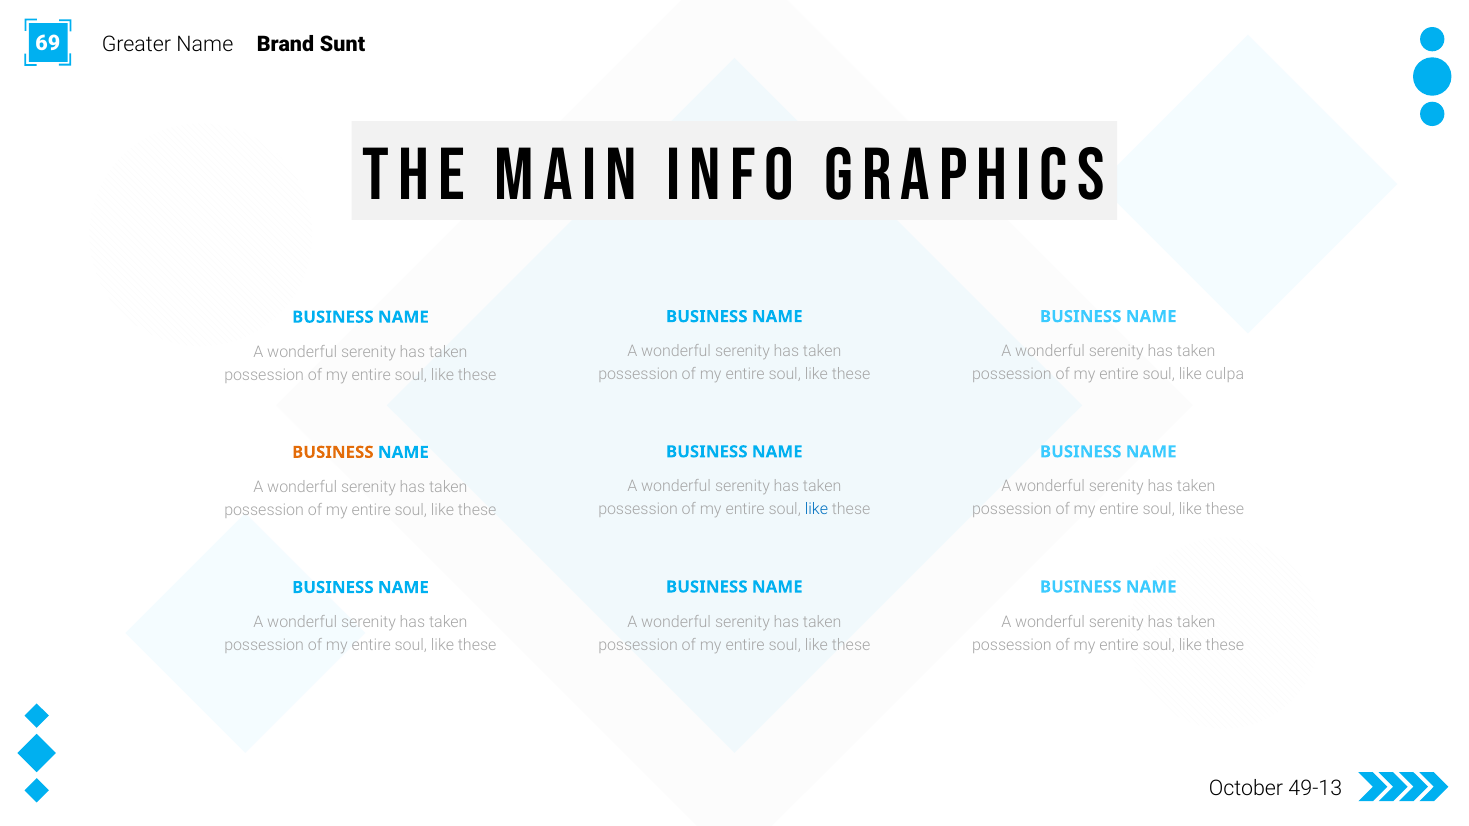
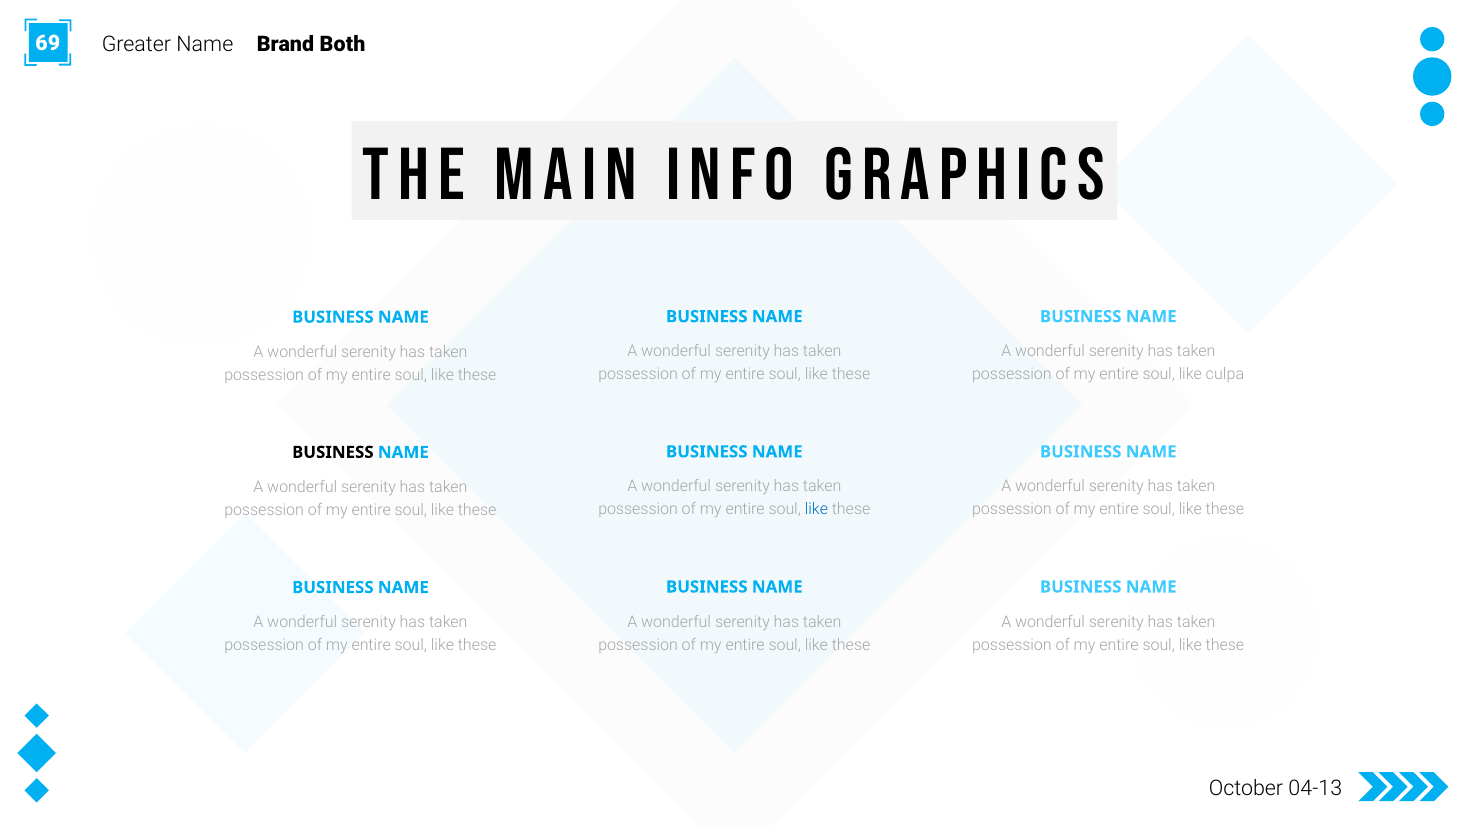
Sunt: Sunt -> Both
BUSINESS at (333, 452) colour: orange -> black
49-13: 49-13 -> 04-13
